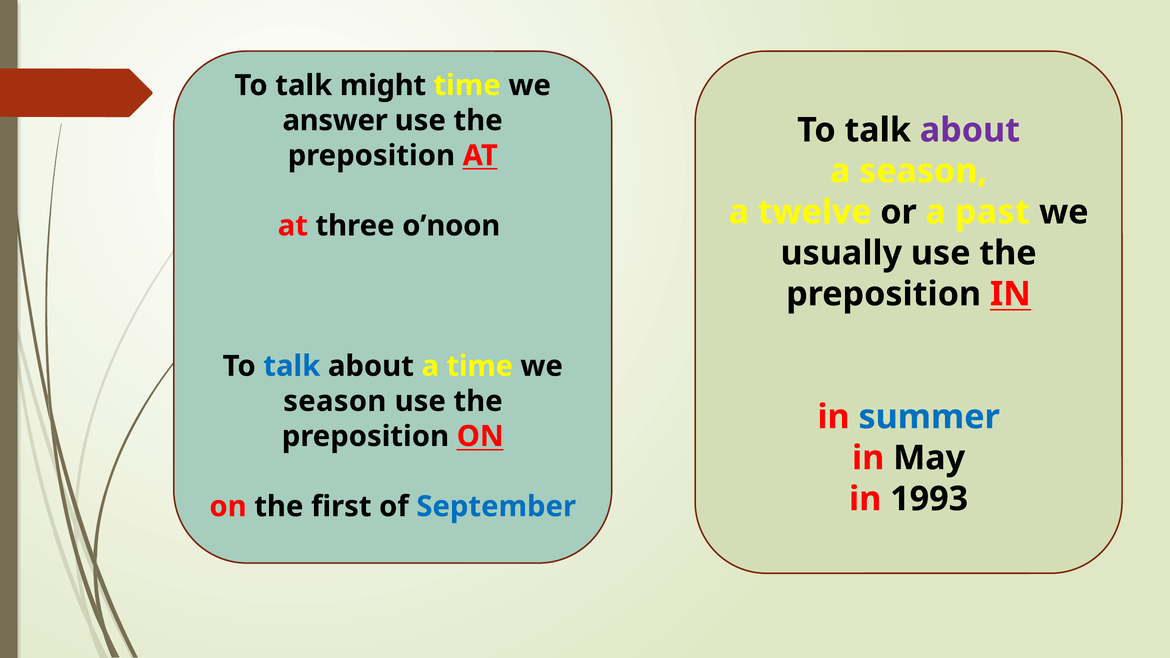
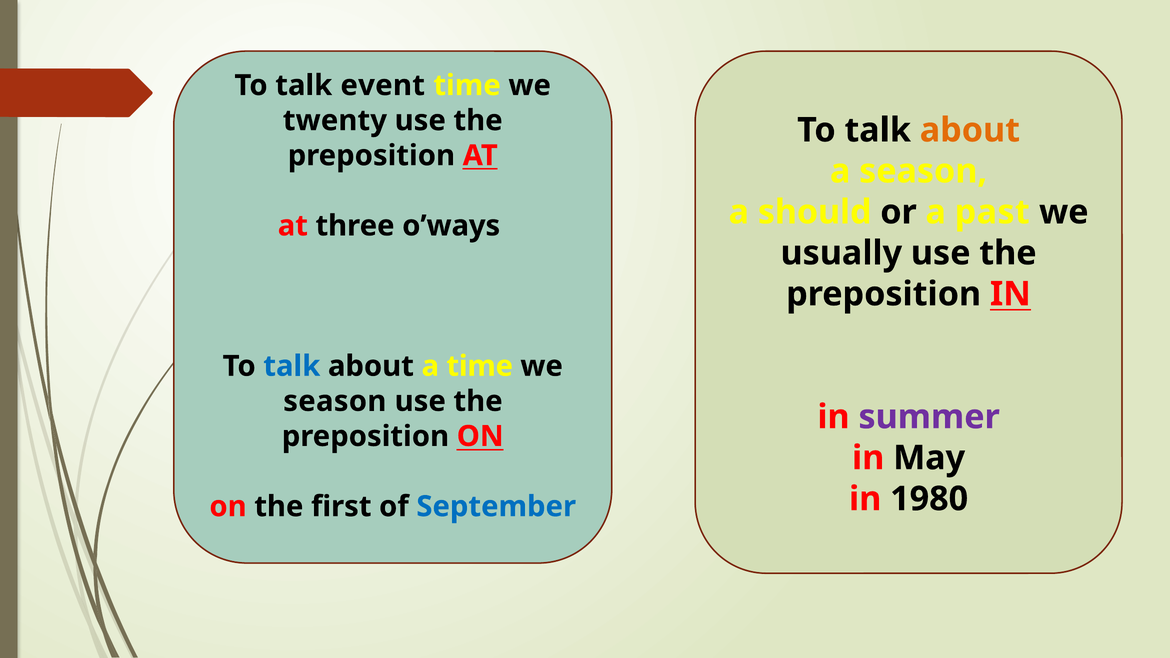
might: might -> event
answer: answer -> twenty
about at (970, 130) colour: purple -> orange
twelve: twelve -> should
o’noon: o’noon -> o’ways
summer colour: blue -> purple
1993: 1993 -> 1980
